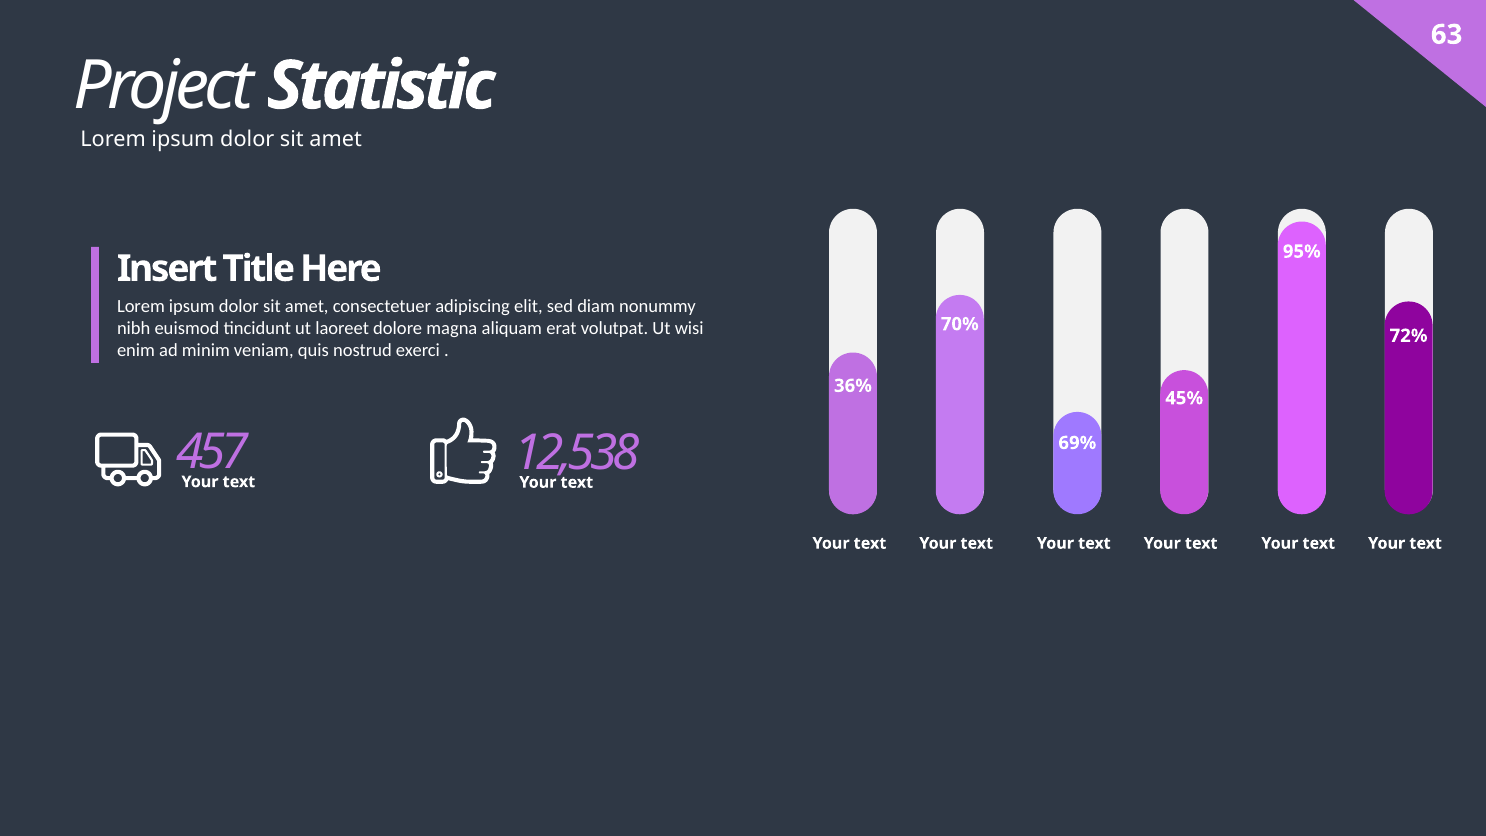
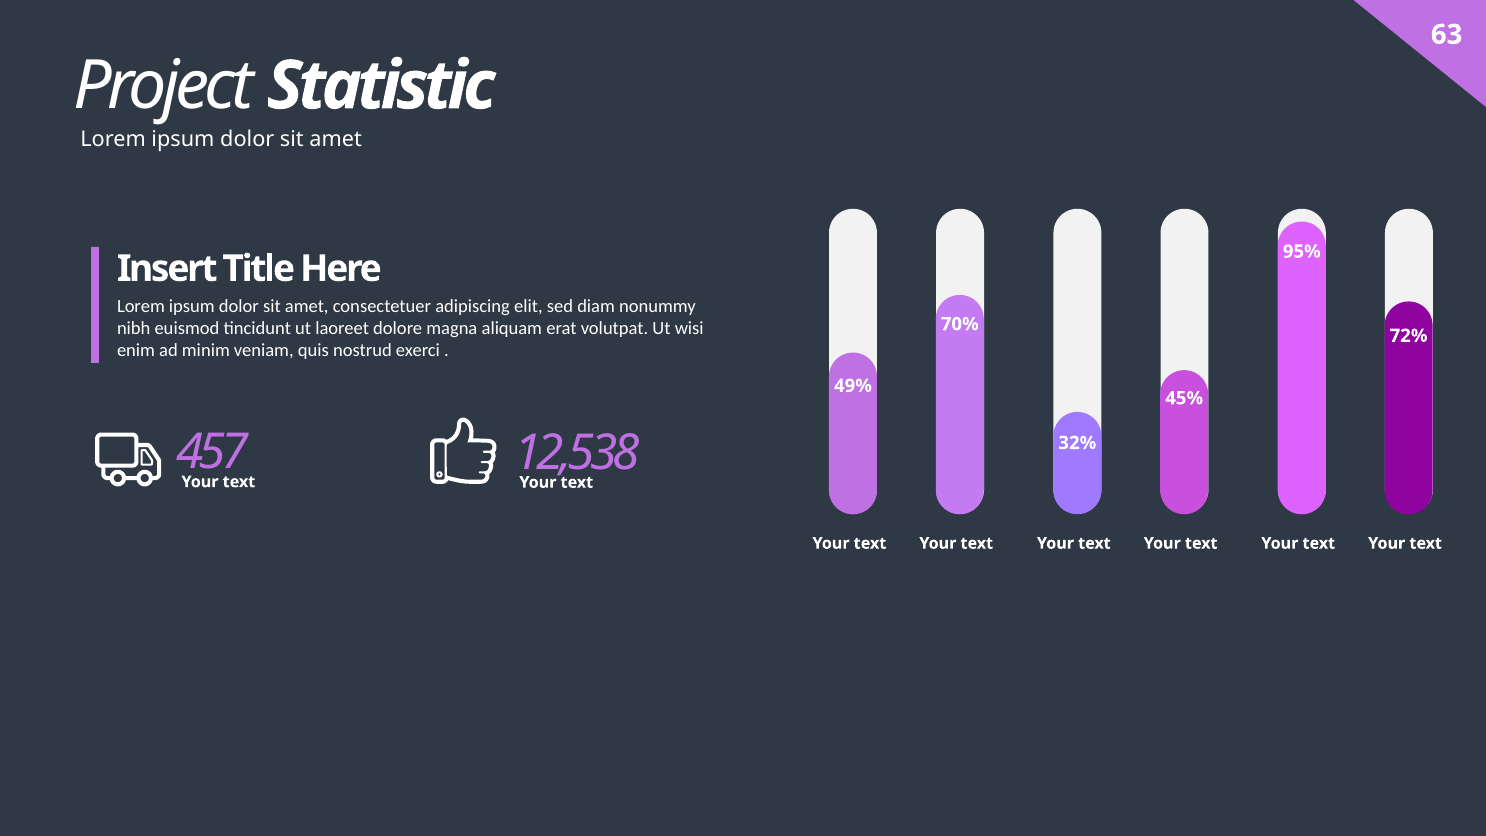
36%: 36% -> 49%
69%: 69% -> 32%
